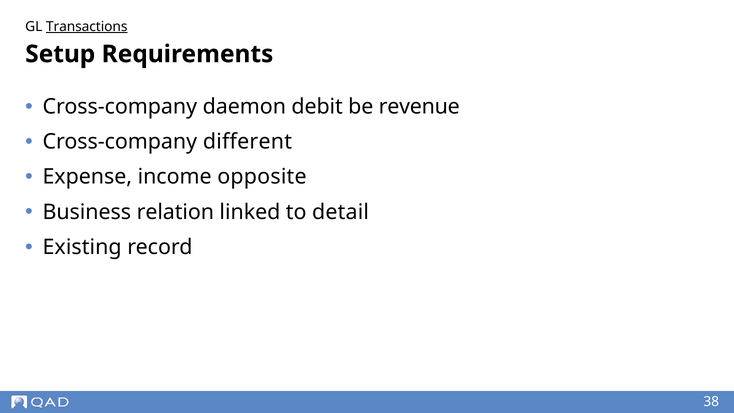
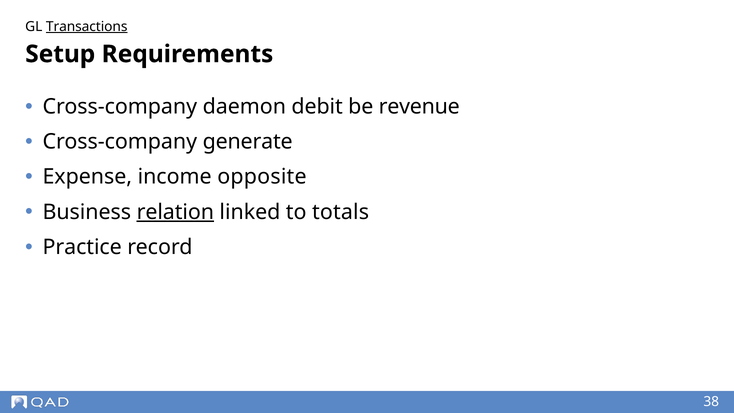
different: different -> generate
relation underline: none -> present
detail: detail -> totals
Existing: Existing -> Practice
